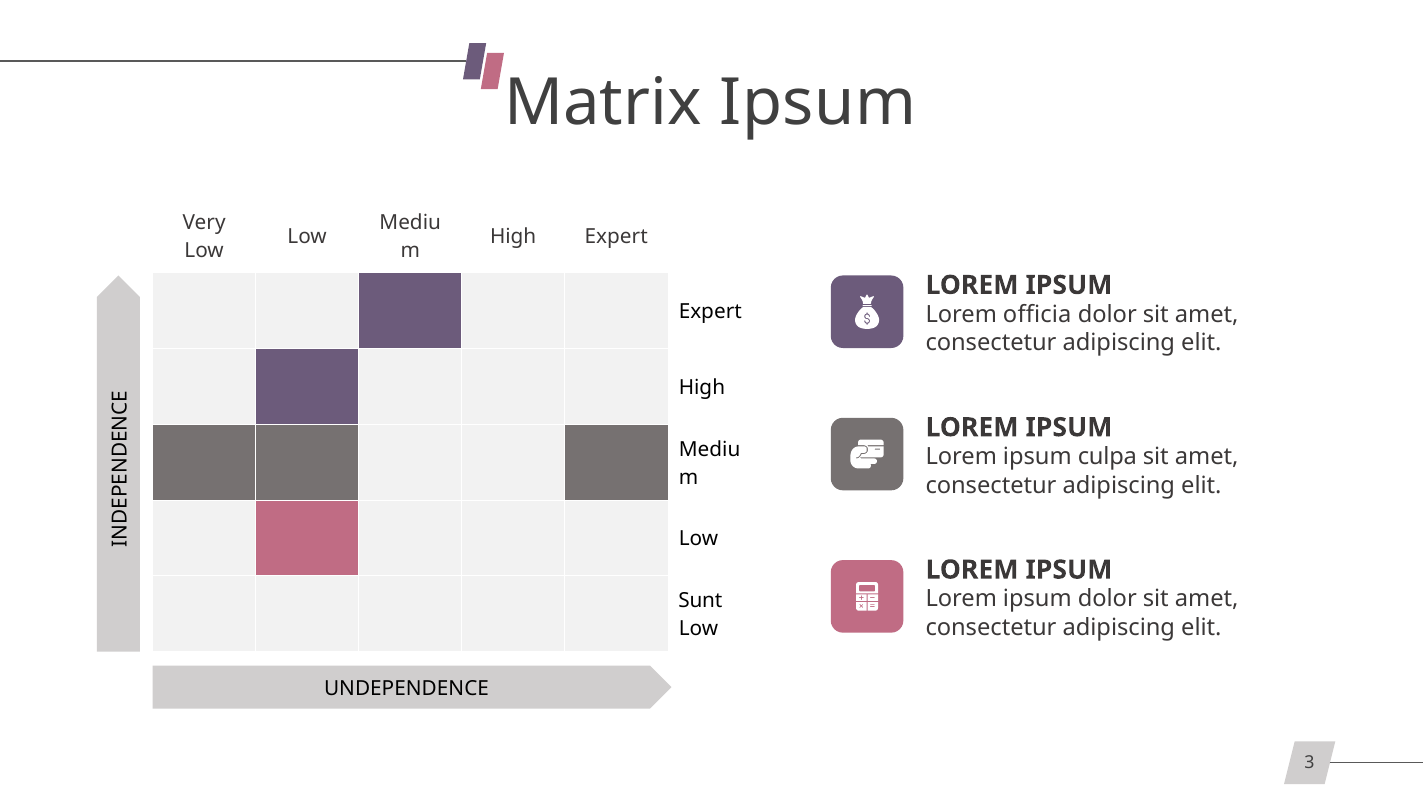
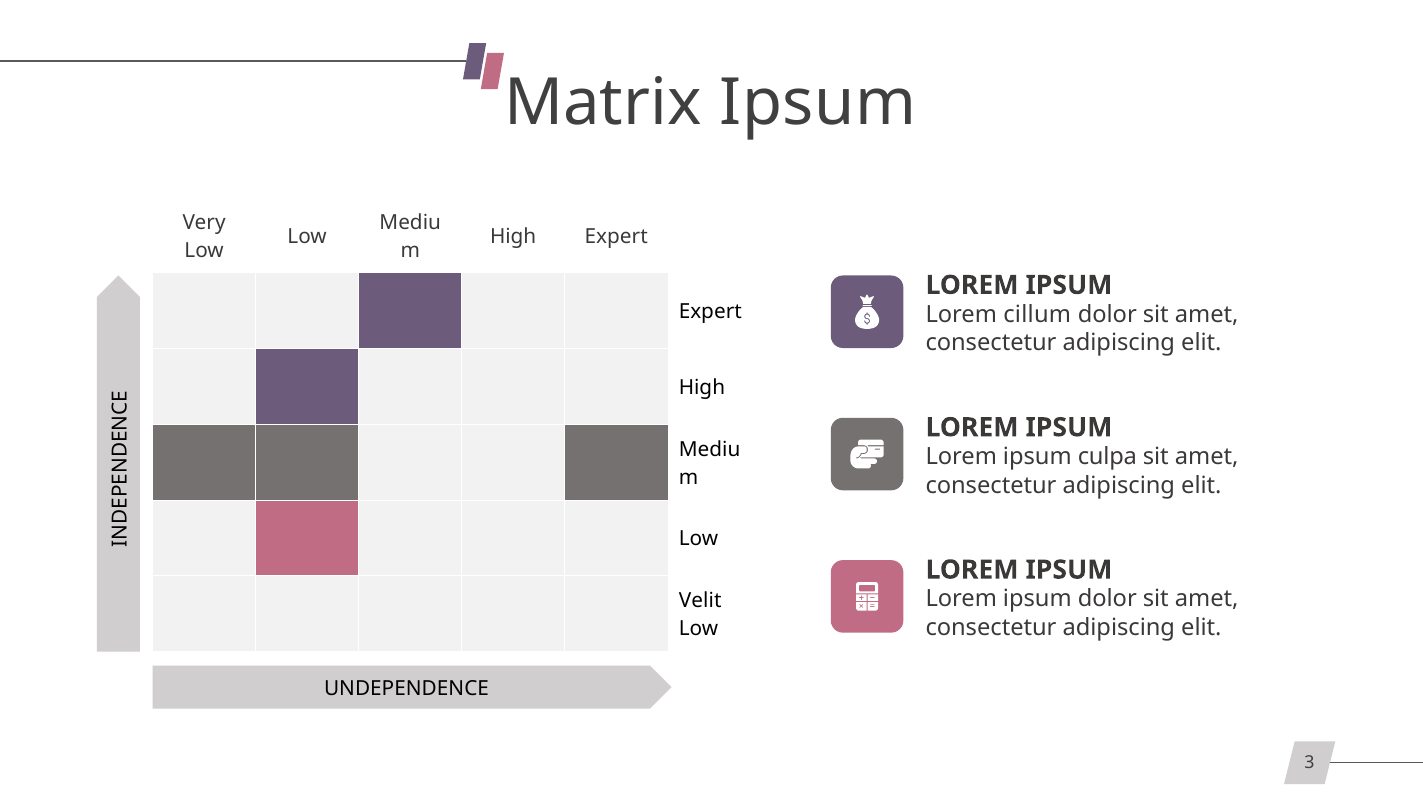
officia: officia -> cillum
Sunt: Sunt -> Velit
